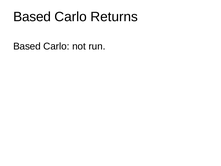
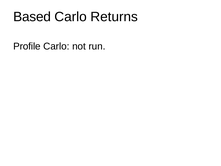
Based at (27, 46): Based -> Profile
